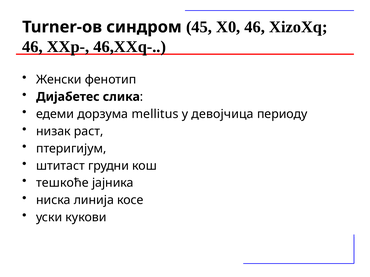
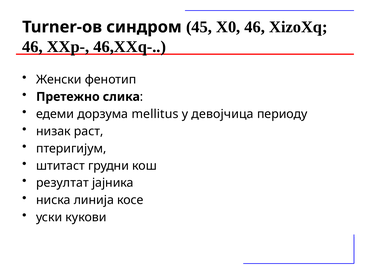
Дијабетес: Дијабетес -> Претежно
тешкоће: тешкоће -> резултат
